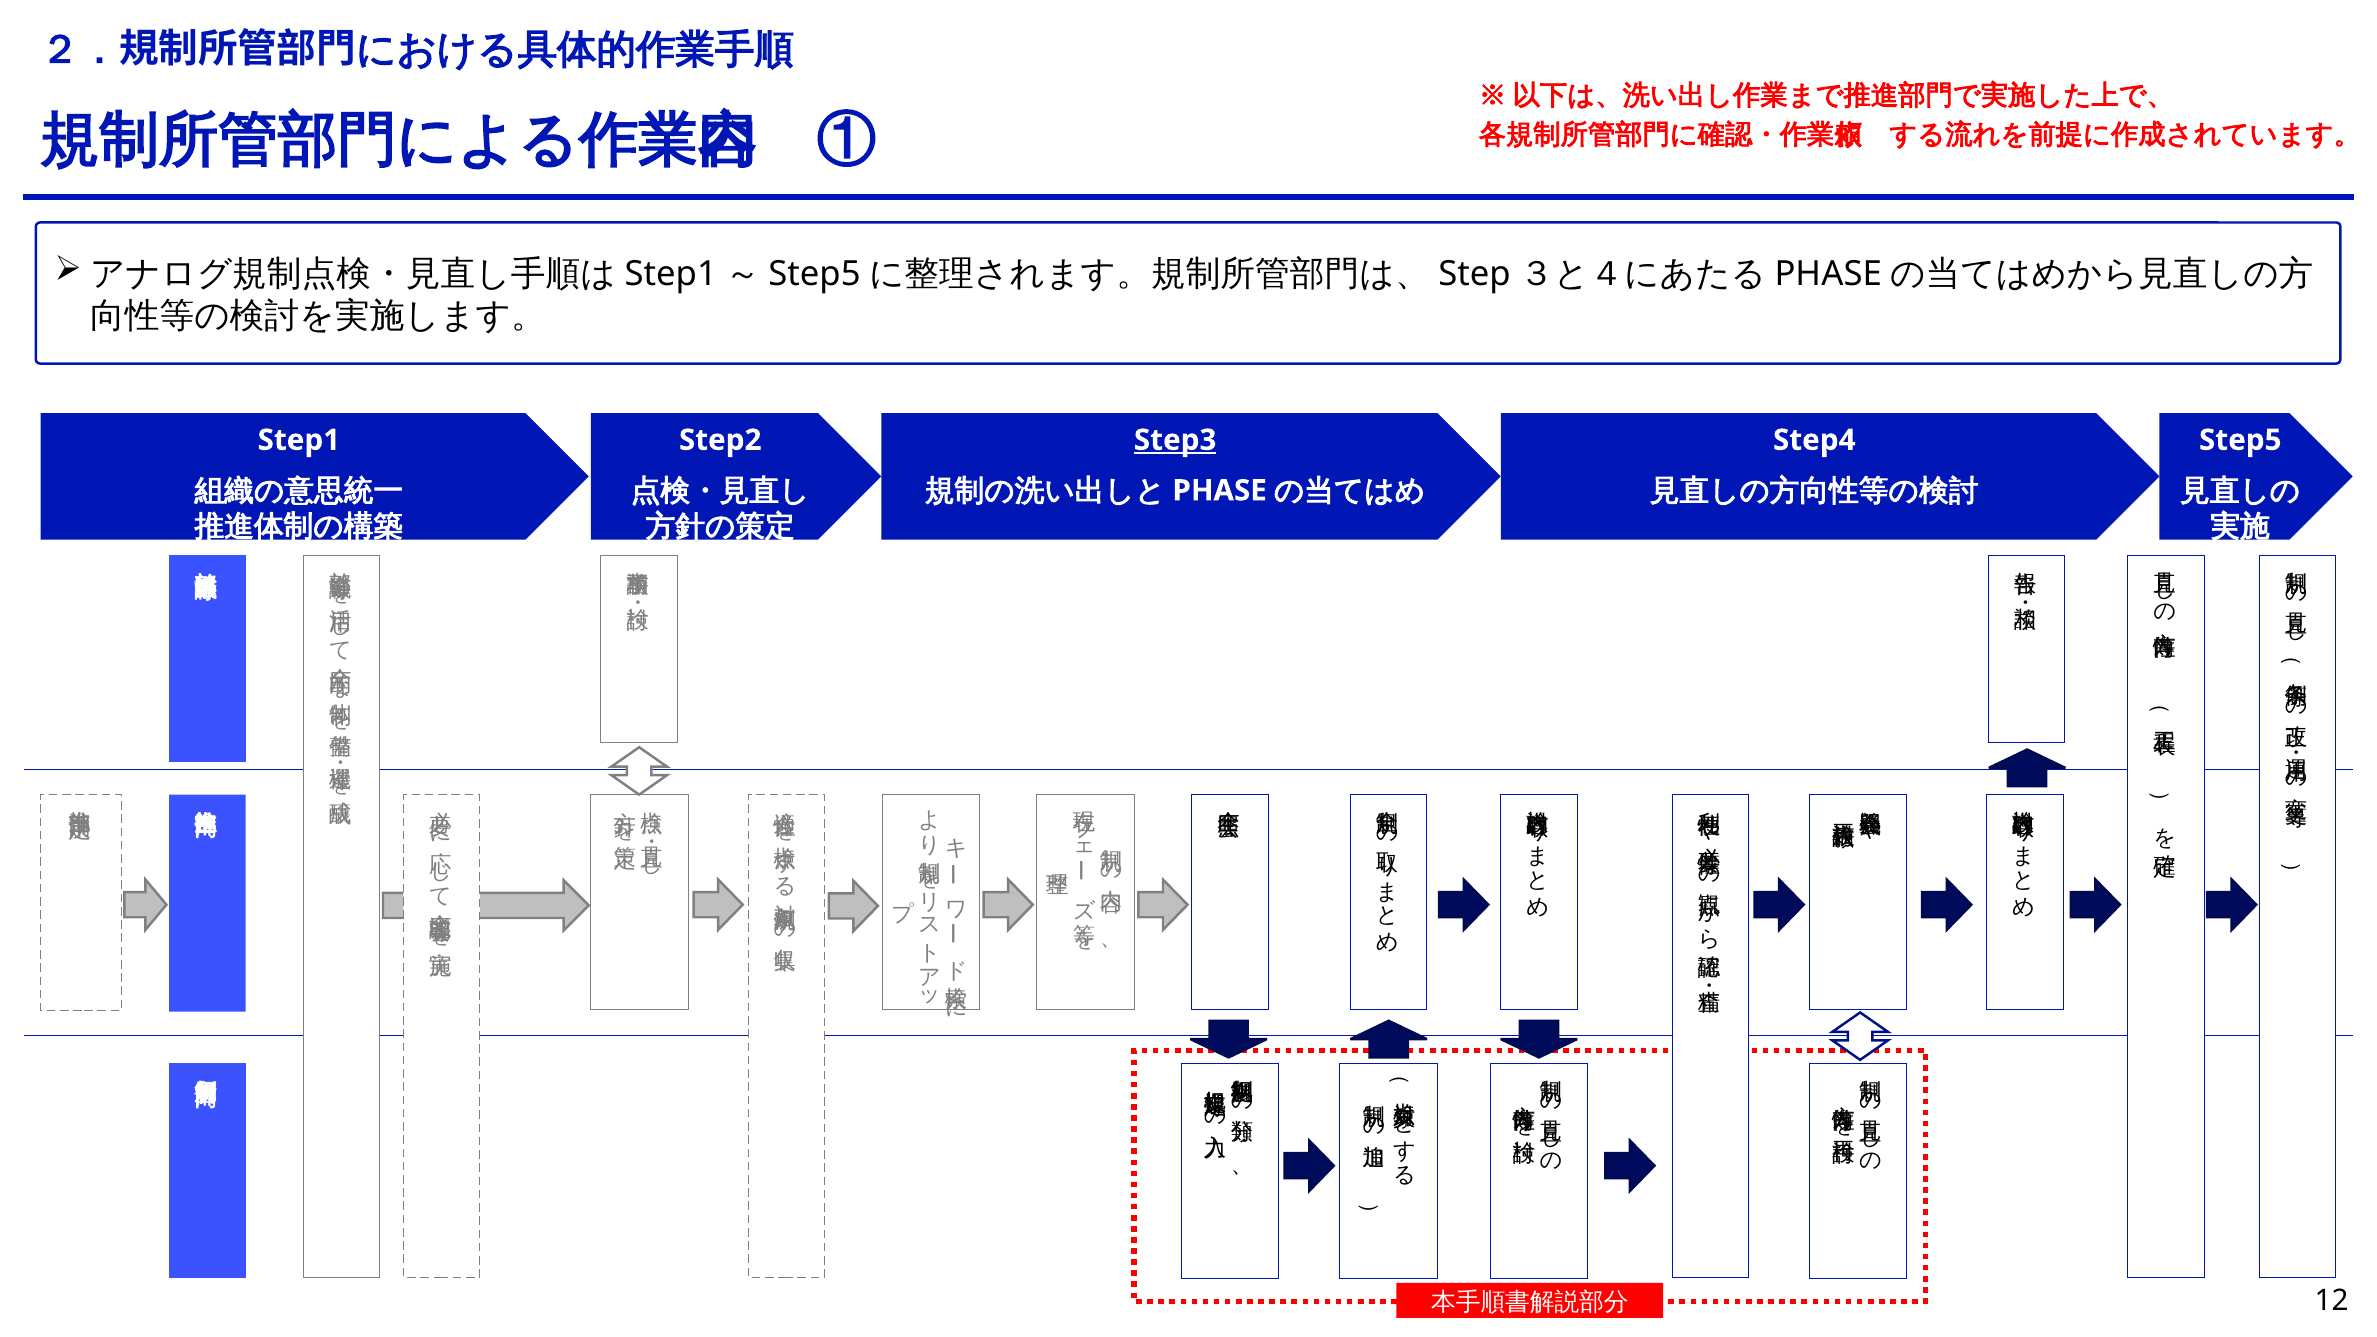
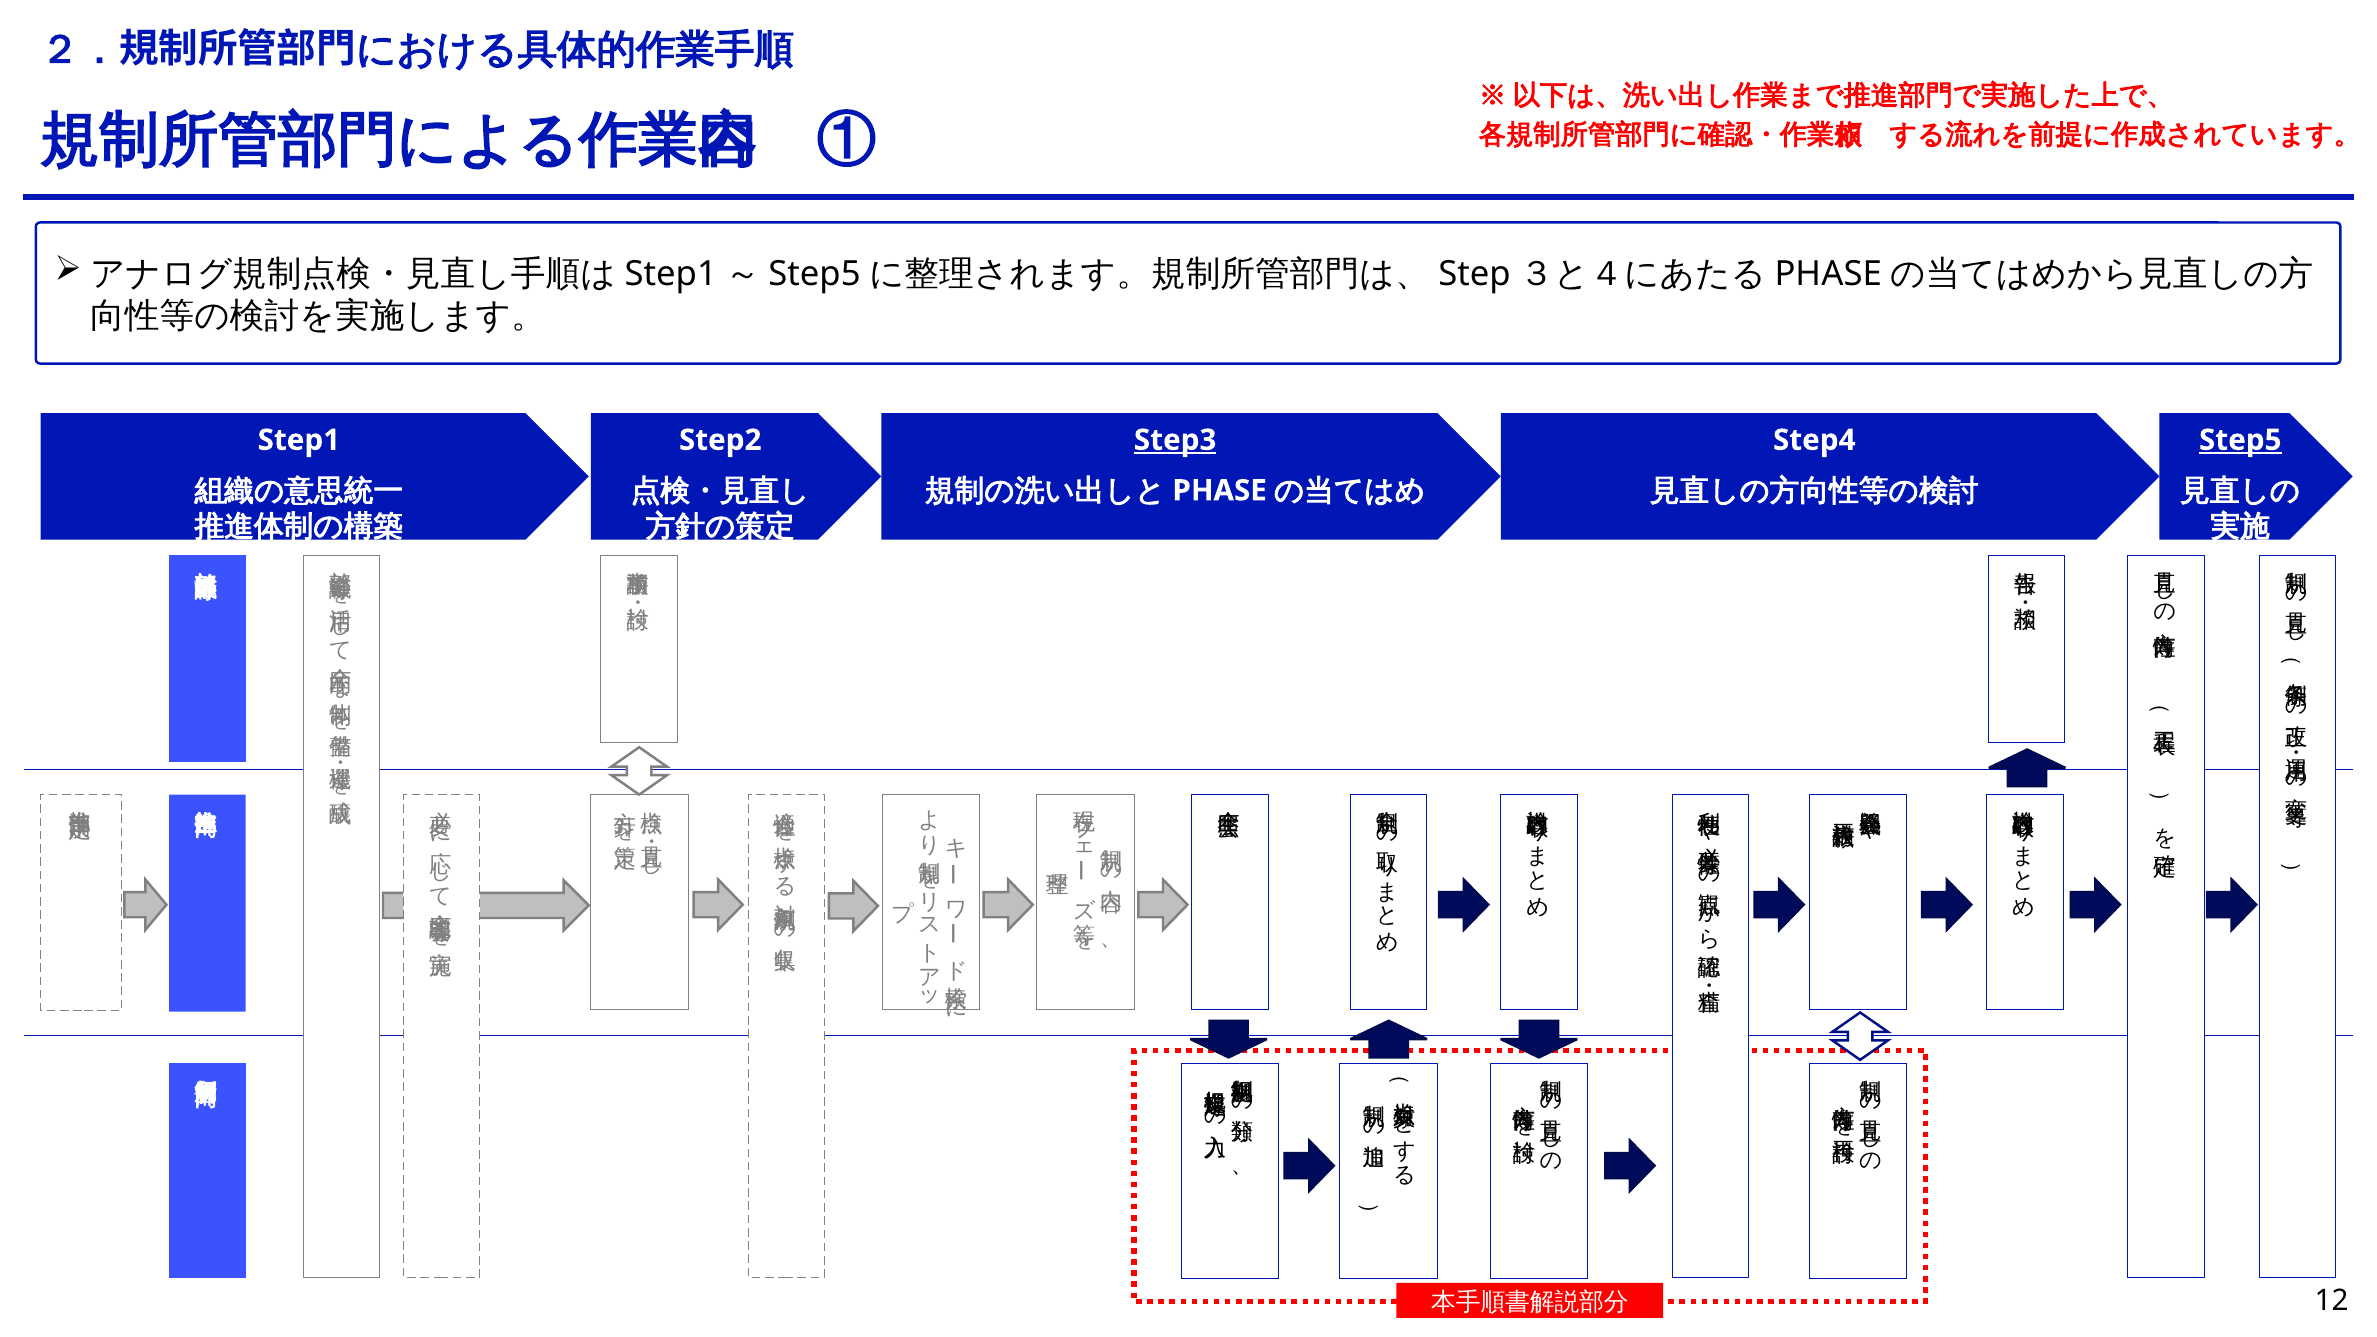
Step5 underline: none -> present
